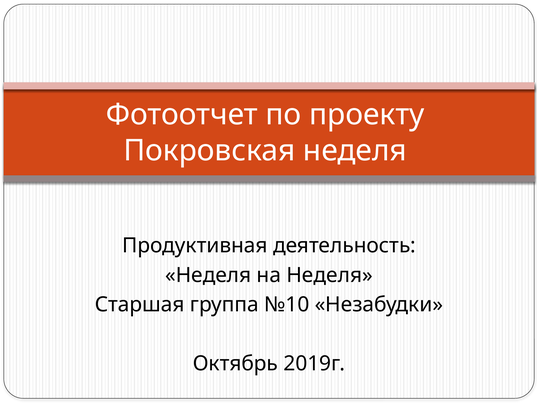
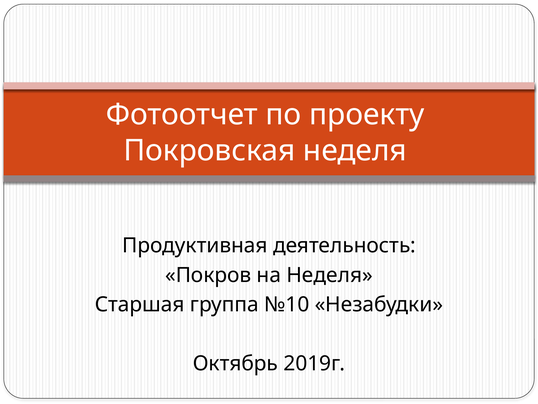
Неделя at (208, 275): Неделя -> Покров
